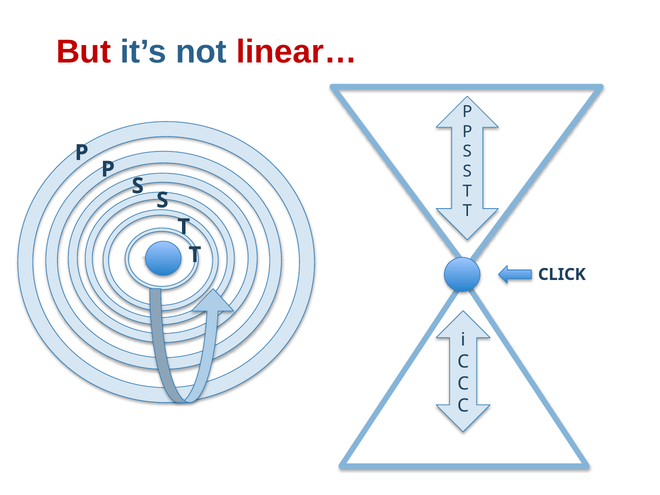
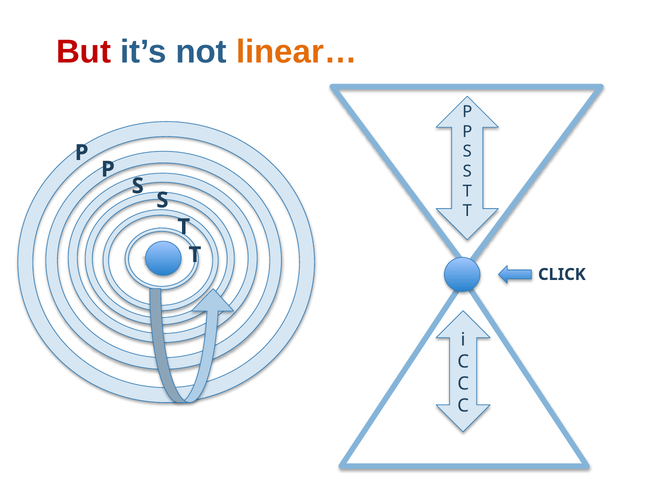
linear… colour: red -> orange
